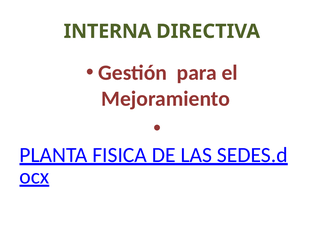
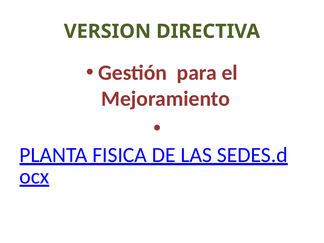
INTERNA: INTERNA -> VERSION
